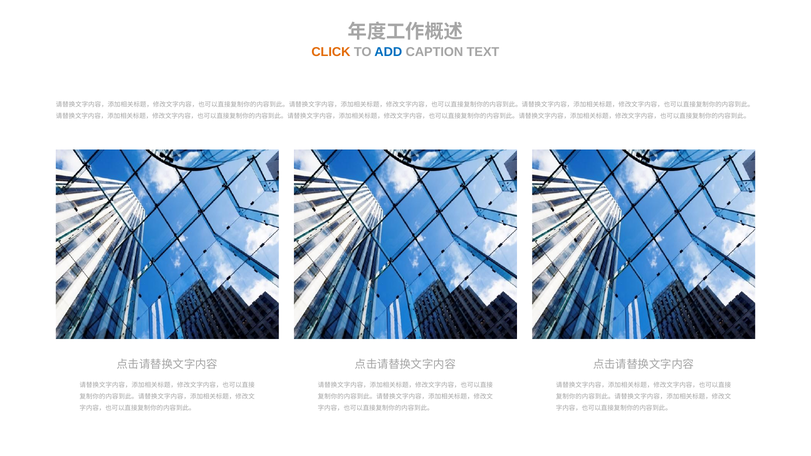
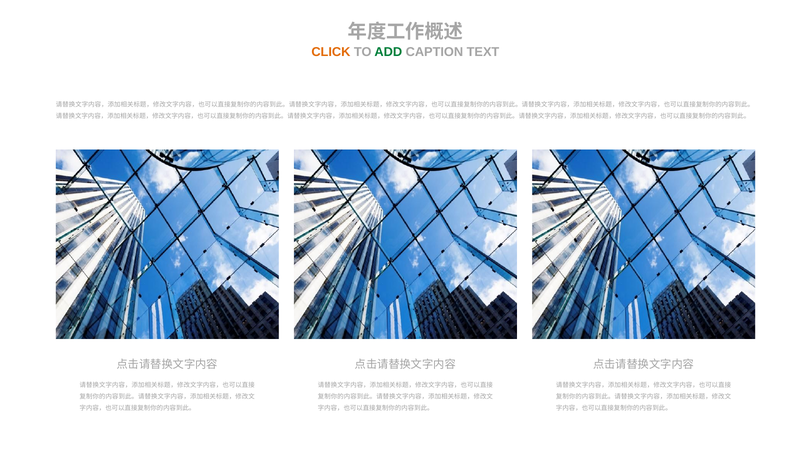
ADD colour: blue -> green
